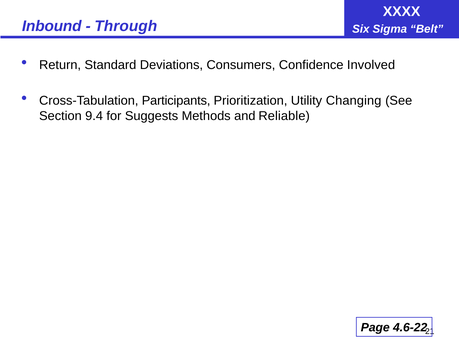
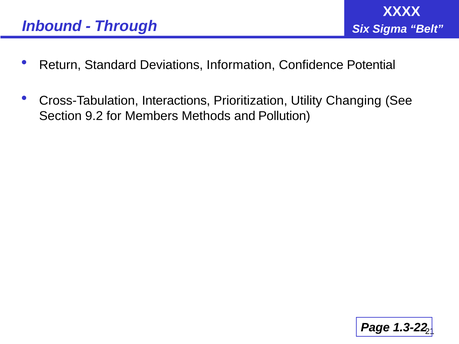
Consumers: Consumers -> Information
Involved: Involved -> Potential
Participants: Participants -> Interactions
9.4: 9.4 -> 9.2
Suggests: Suggests -> Members
Reliable: Reliable -> Pollution
4.6-22: 4.6-22 -> 1.3-22
